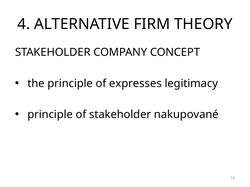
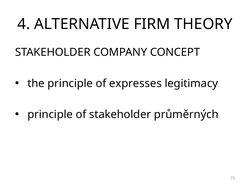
nakupované: nakupované -> průměrných
